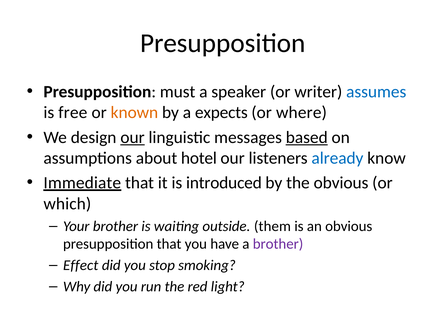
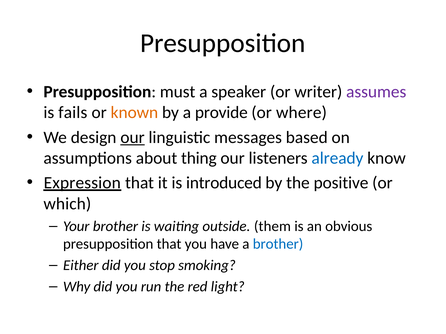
assumes colour: blue -> purple
free: free -> fails
expects: expects -> provide
based underline: present -> none
hotel: hotel -> thing
Immediate: Immediate -> Expression
the obvious: obvious -> positive
brother at (278, 244) colour: purple -> blue
Effect: Effect -> Either
